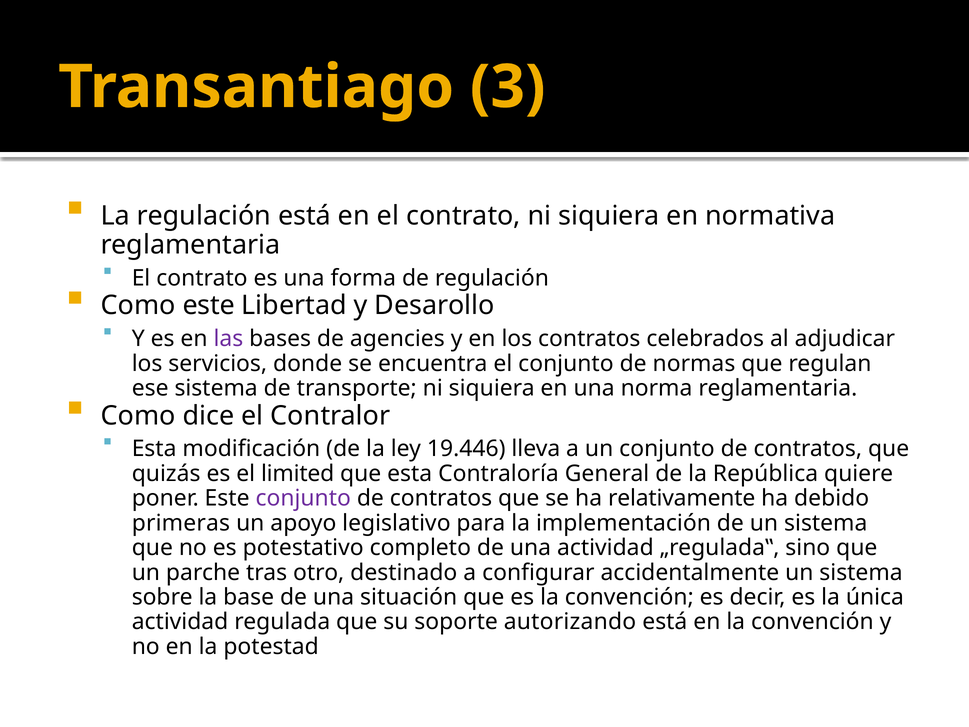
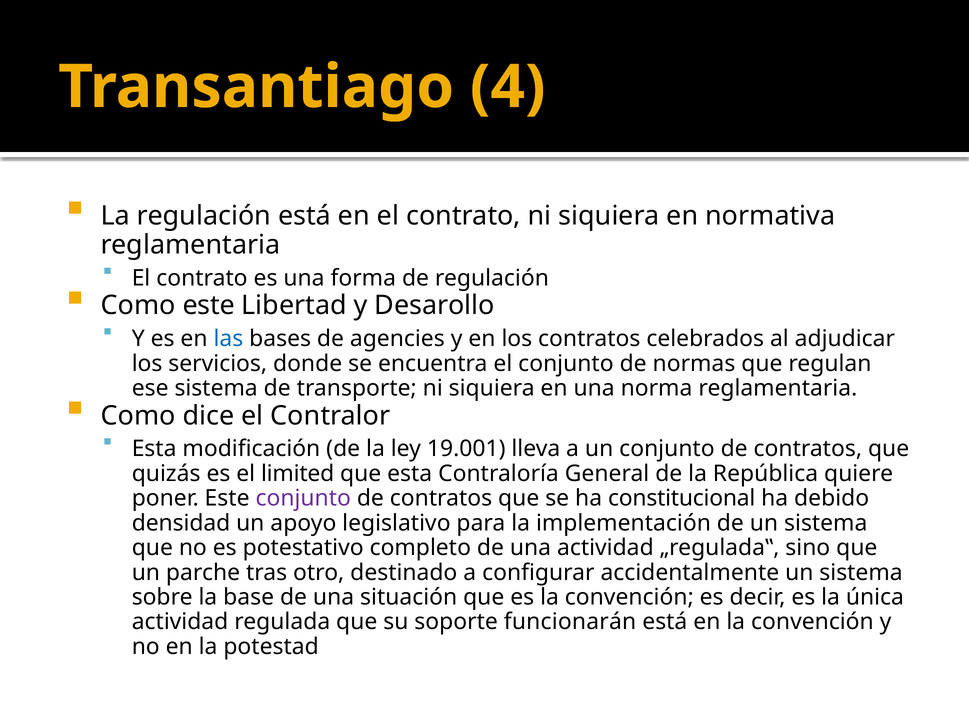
3: 3 -> 4
las colour: purple -> blue
19.446: 19.446 -> 19.001
relativamente: relativamente -> constitucional
primeras: primeras -> densidad
autorizando: autorizando -> funcionarán
